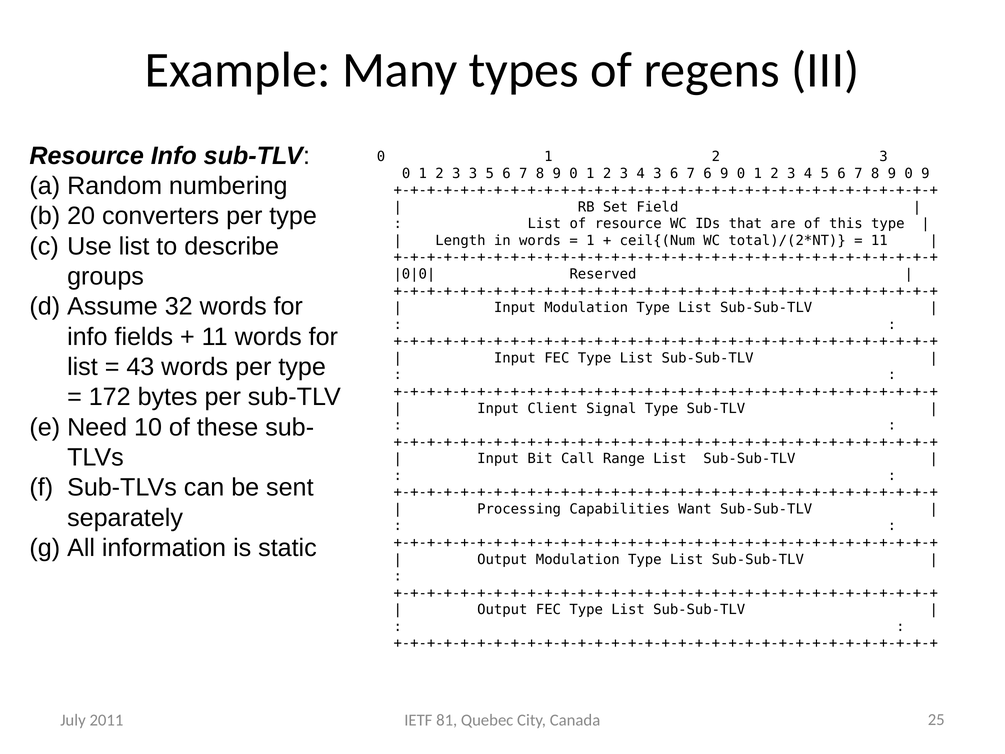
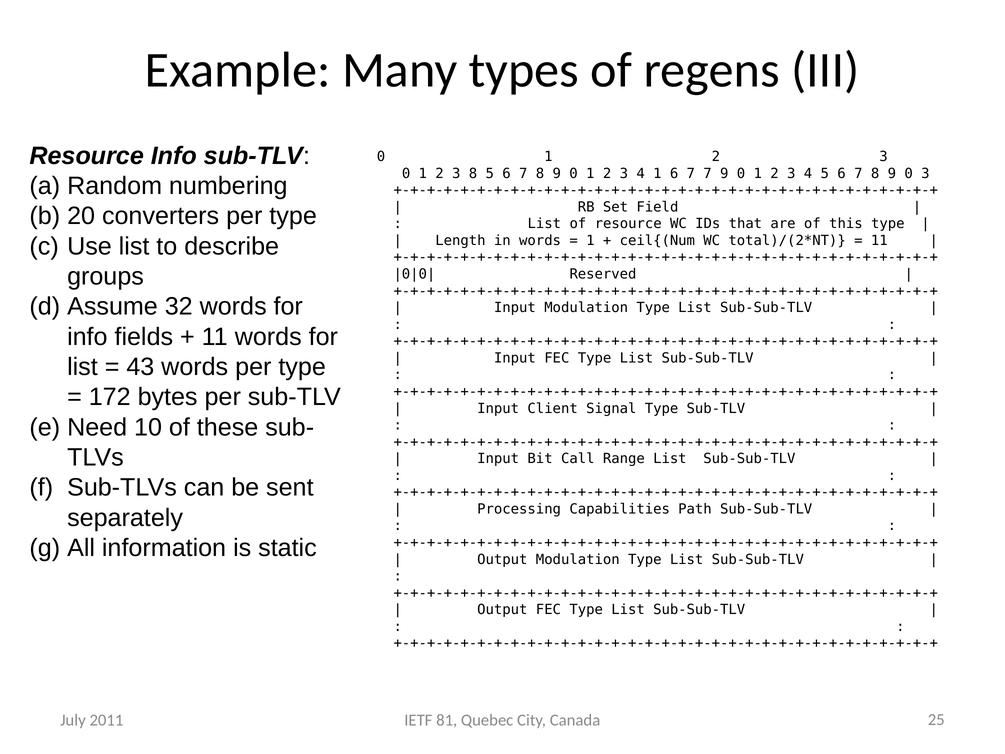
3 3: 3 -> 8
4 3: 3 -> 1
7 6: 6 -> 7
0 9: 9 -> 3
Want: Want -> Path
